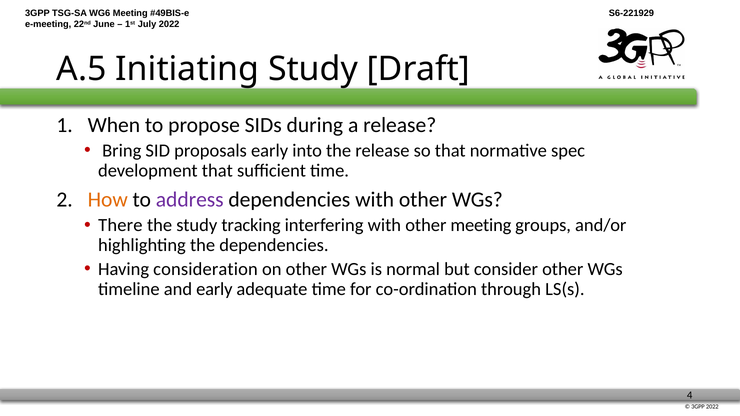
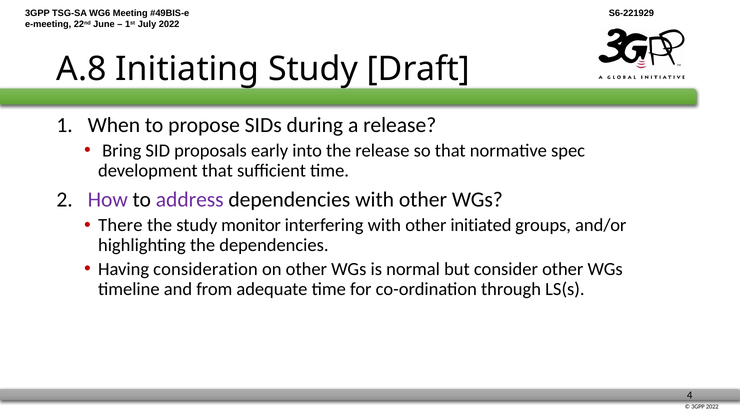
A.5: A.5 -> A.8
How colour: orange -> purple
tracking: tracking -> monitor
other meeting: meeting -> initiated
and early: early -> from
